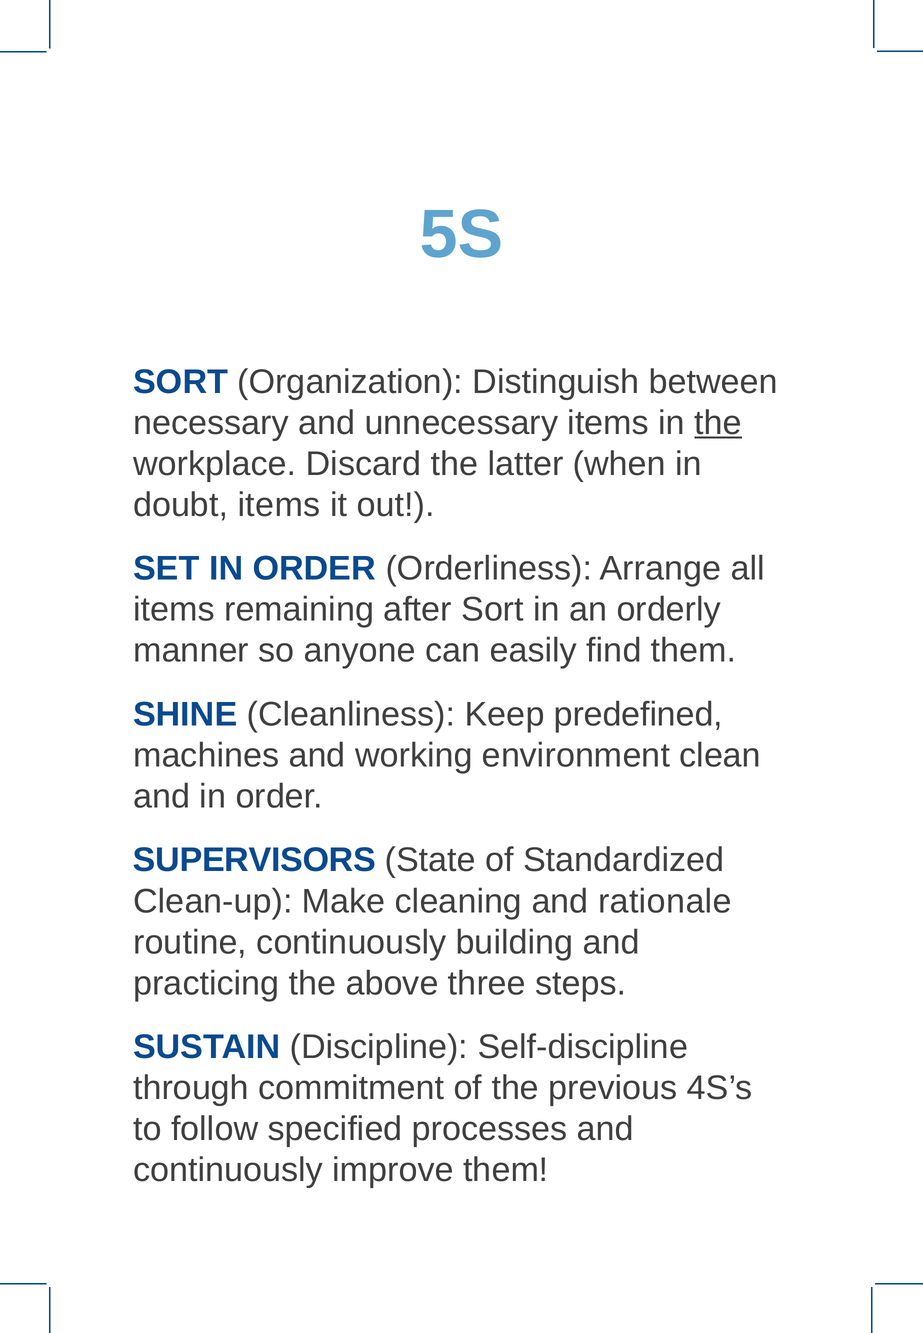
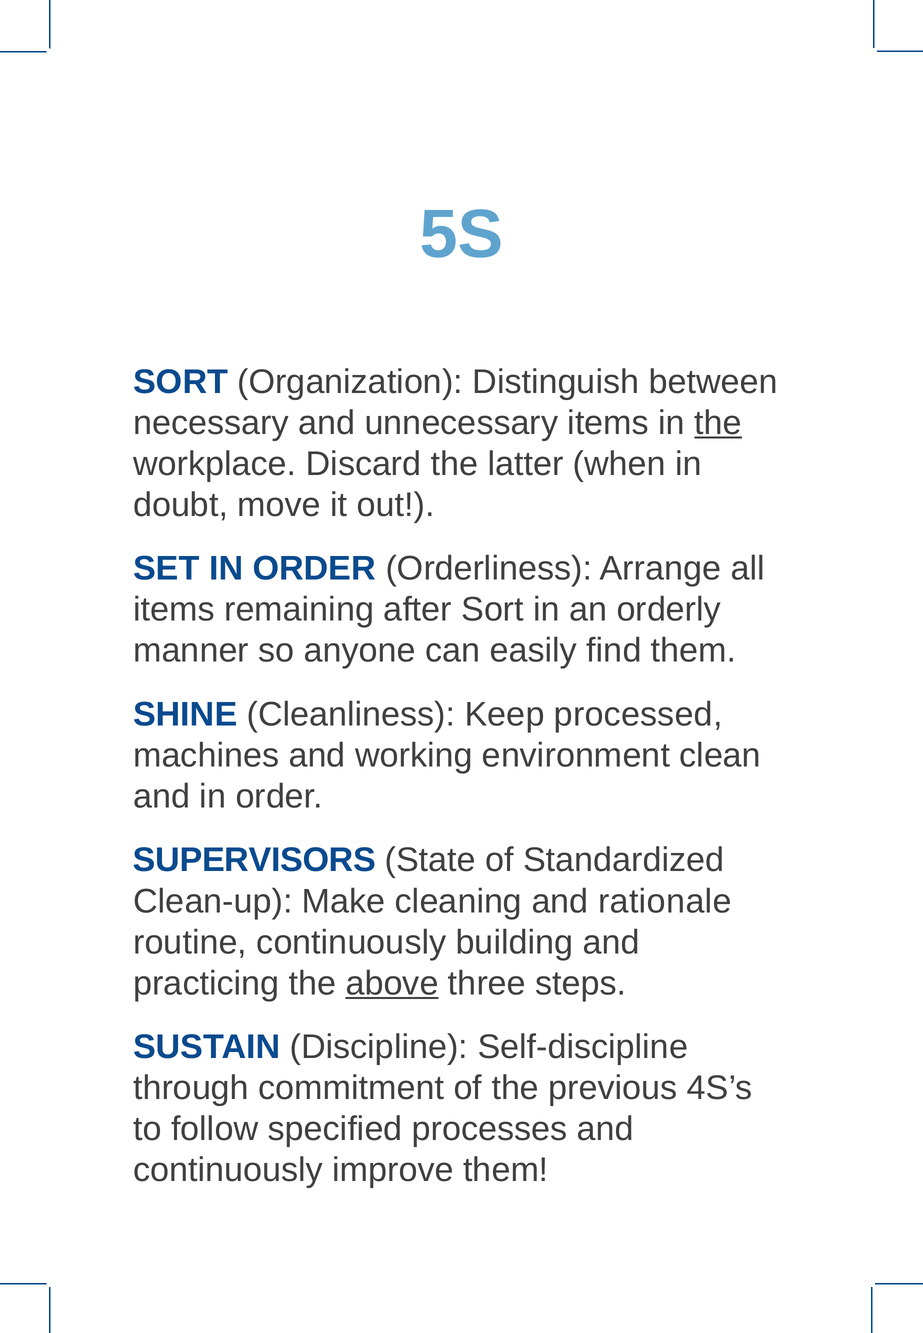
doubt items: items -> move
predefined: predefined -> processed
above underline: none -> present
